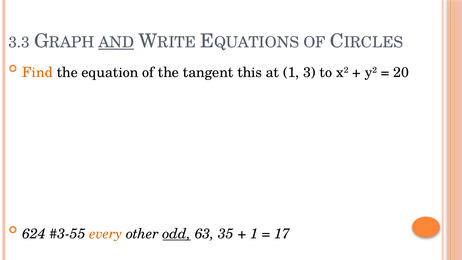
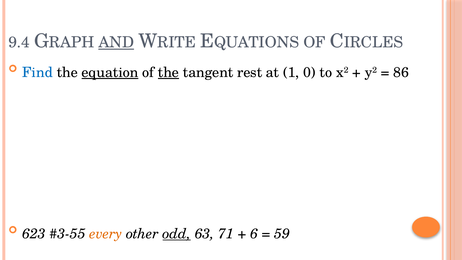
3.3: 3.3 -> 9.4
Find colour: orange -> blue
equation underline: none -> present
the at (168, 72) underline: none -> present
this: this -> rest
3: 3 -> 0
20: 20 -> 86
624: 624 -> 623
35: 35 -> 71
1 at (254, 234): 1 -> 6
17: 17 -> 59
